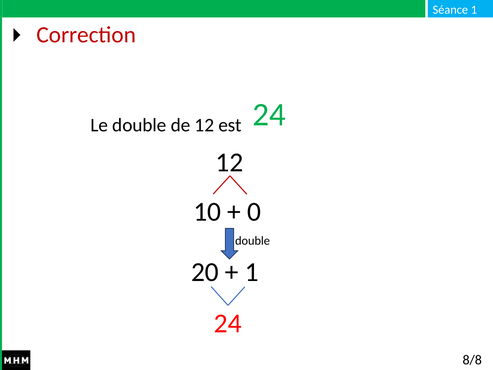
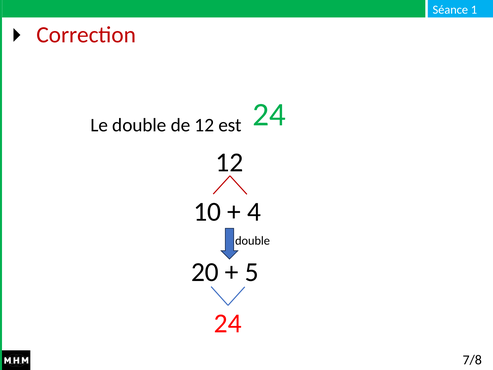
0: 0 -> 4
1 at (252, 272): 1 -> 5
8/8: 8/8 -> 7/8
